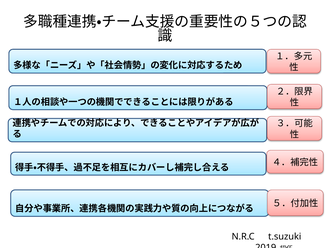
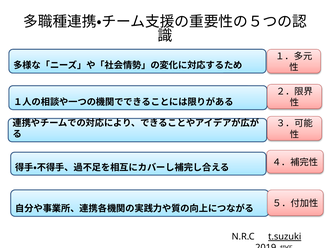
t.suzuki underline: none -> present
